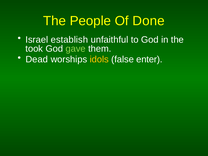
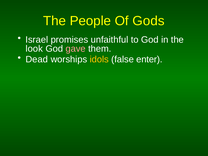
Done: Done -> Gods
establish: establish -> promises
took: took -> look
gave colour: light green -> pink
